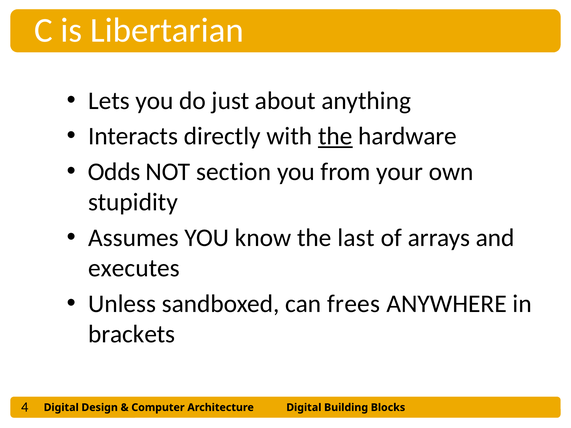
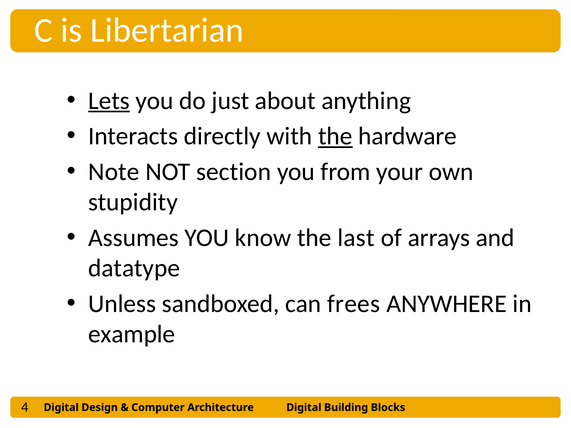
Lets underline: none -> present
Odds: Odds -> Note
executes: executes -> datatype
brackets: brackets -> example
